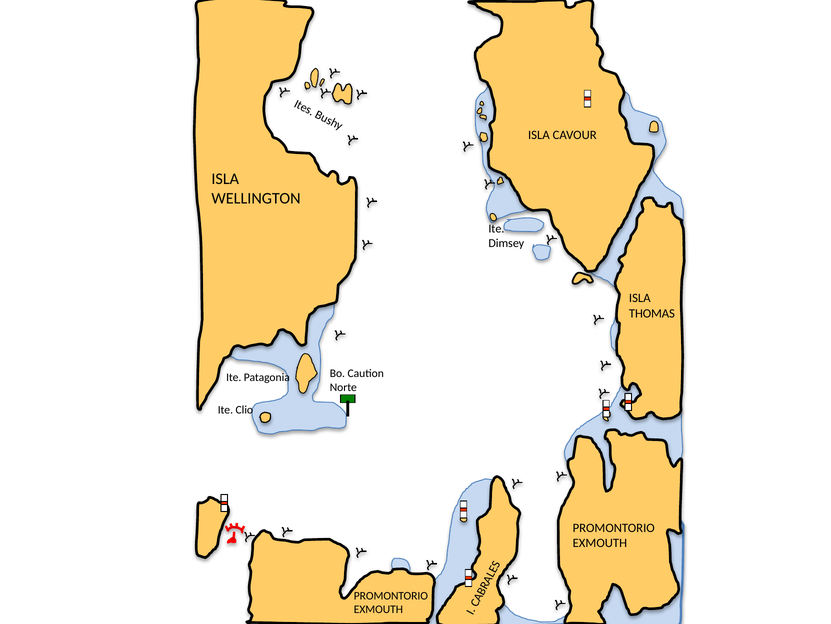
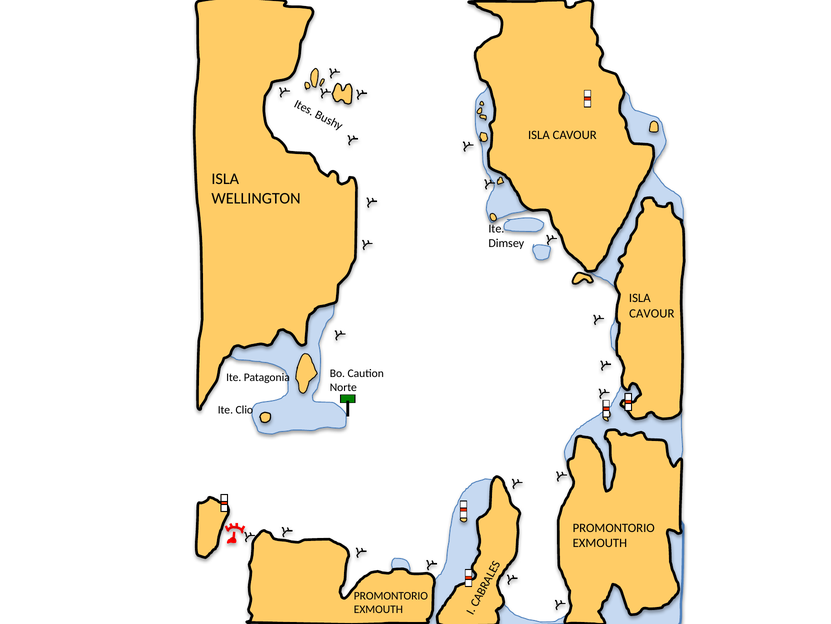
THOMAS at (652, 313): THOMAS -> CAVOUR
